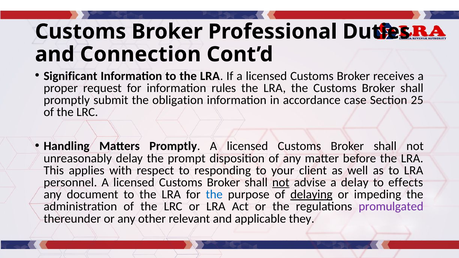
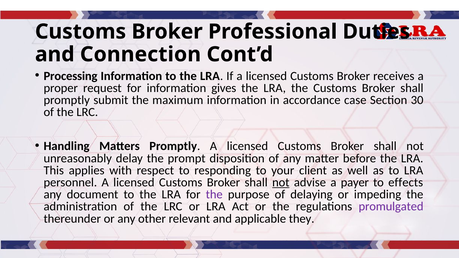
Significant: Significant -> Processing
rules: rules -> gives
obligation: obligation -> maximum
25: 25 -> 30
a delay: delay -> payer
the at (214, 195) colour: blue -> purple
delaying underline: present -> none
